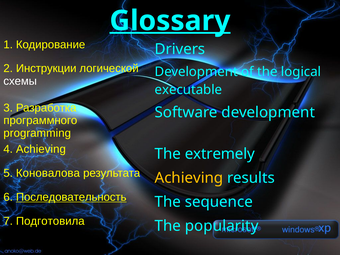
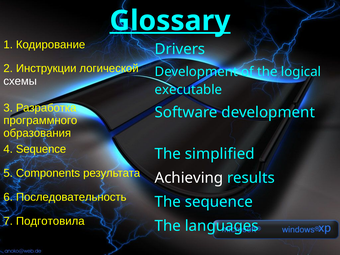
programming: programming -> образования
4 Achieving: Achieving -> Sequence
extremely: extremely -> simplified
Коновалова: Коновалова -> Components
Achieving at (189, 178) colour: yellow -> white
Последовательность underline: present -> none
popularity: popularity -> languages
